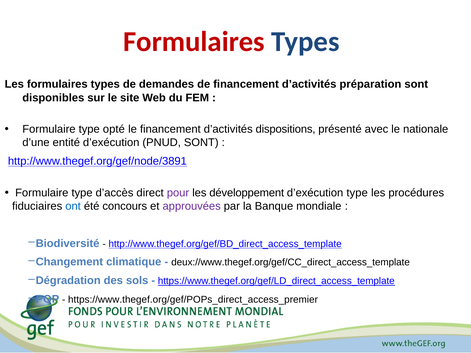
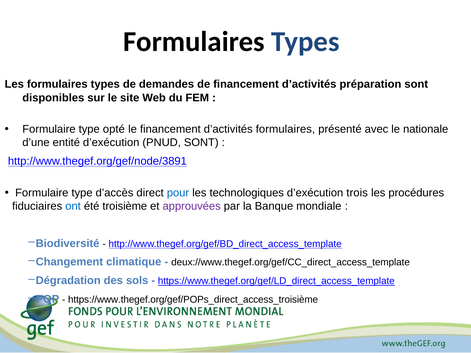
Formulaires at (194, 42) colour: red -> black
d’activités dispositions: dispositions -> formulaires
pour colour: purple -> blue
développement: développement -> technologiques
d’exécution type: type -> trois
concours: concours -> troisième
https://www.thegef.org/gef/POPs_direct_access_premier: https://www.thegef.org/gef/POPs_direct_access_premier -> https://www.thegef.org/gef/POPs_direct_access_troisième
